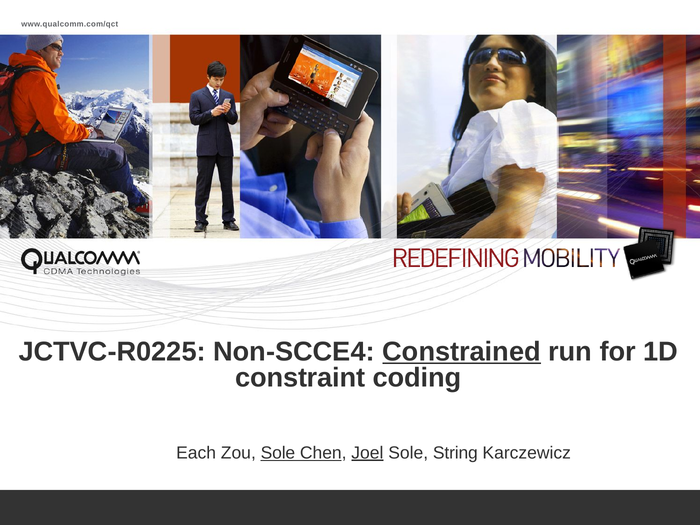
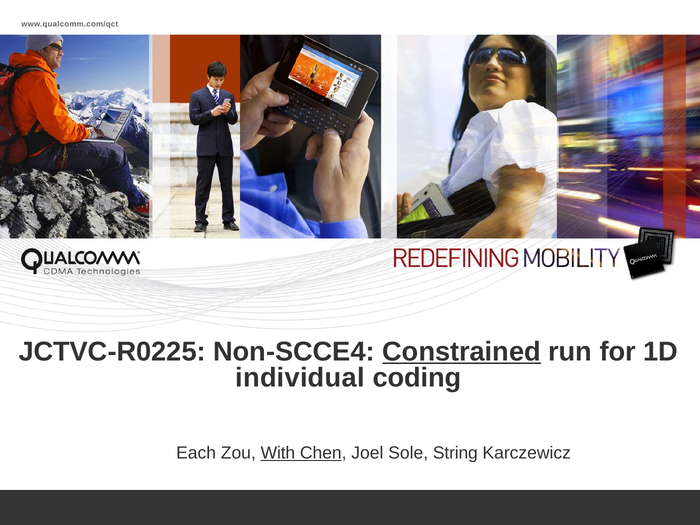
constraint: constraint -> individual
Zou Sole: Sole -> With
Joel underline: present -> none
